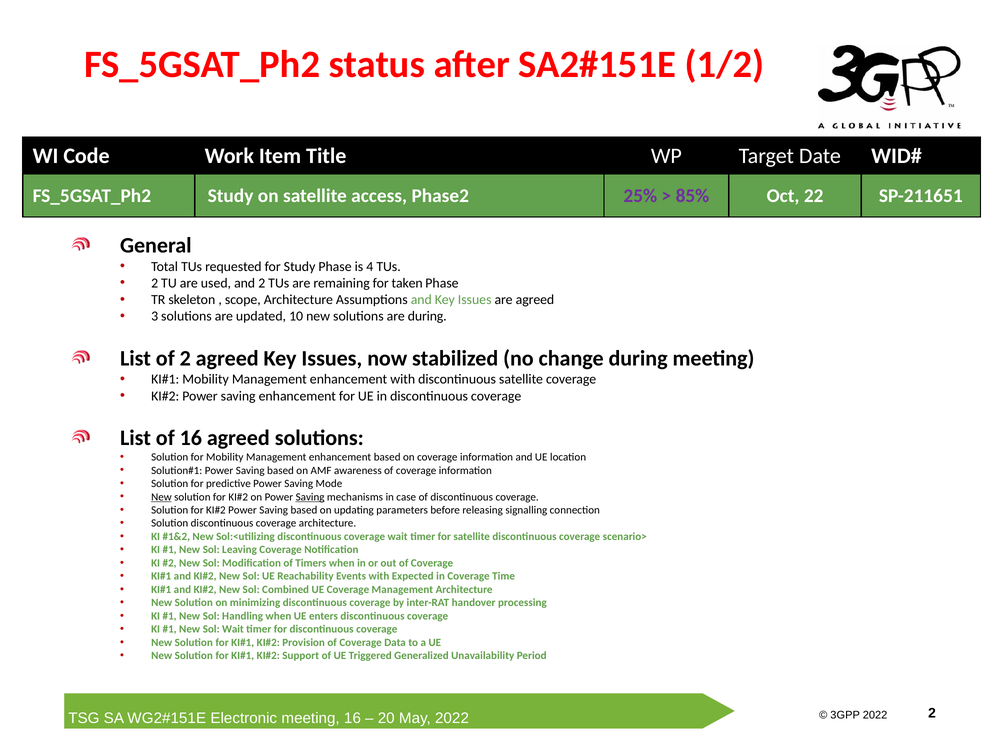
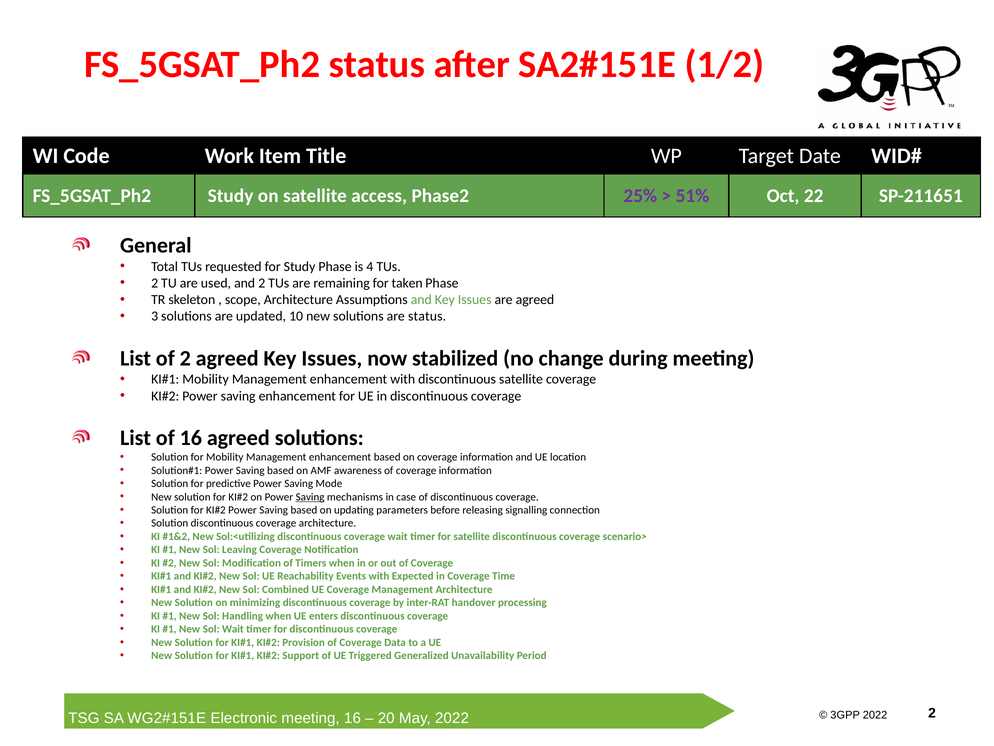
85%: 85% -> 51%
are during: during -> status
New at (161, 497) underline: present -> none
